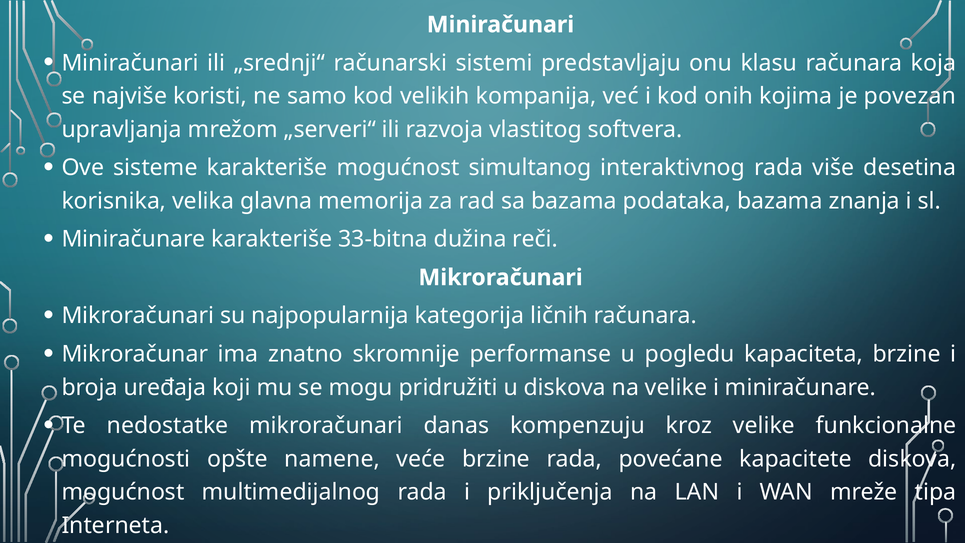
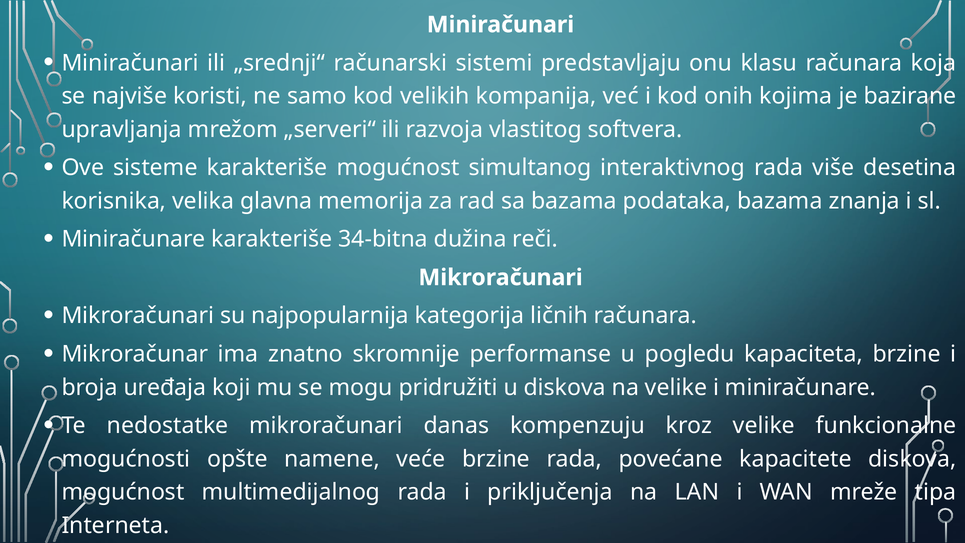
povezan: povezan -> bazirane
33-bitna: 33-bitna -> 34-bitna
